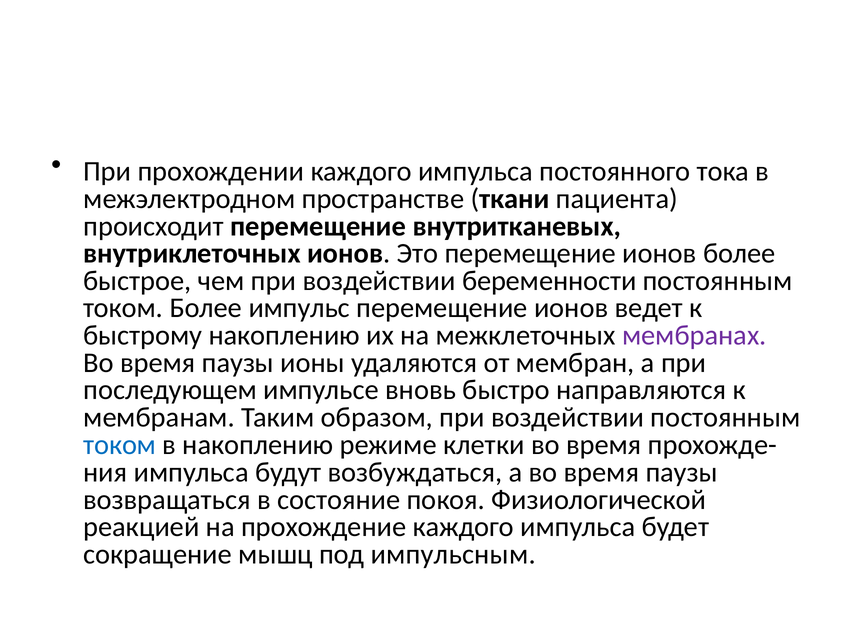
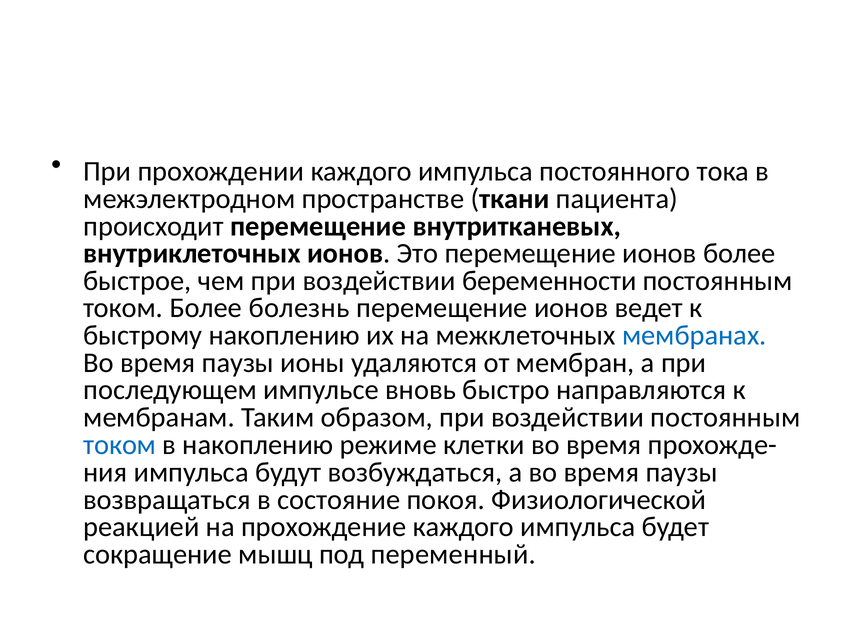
импульс: импульс -> болезнь
мембранах colour: purple -> blue
импульсным: импульсным -> переменный
